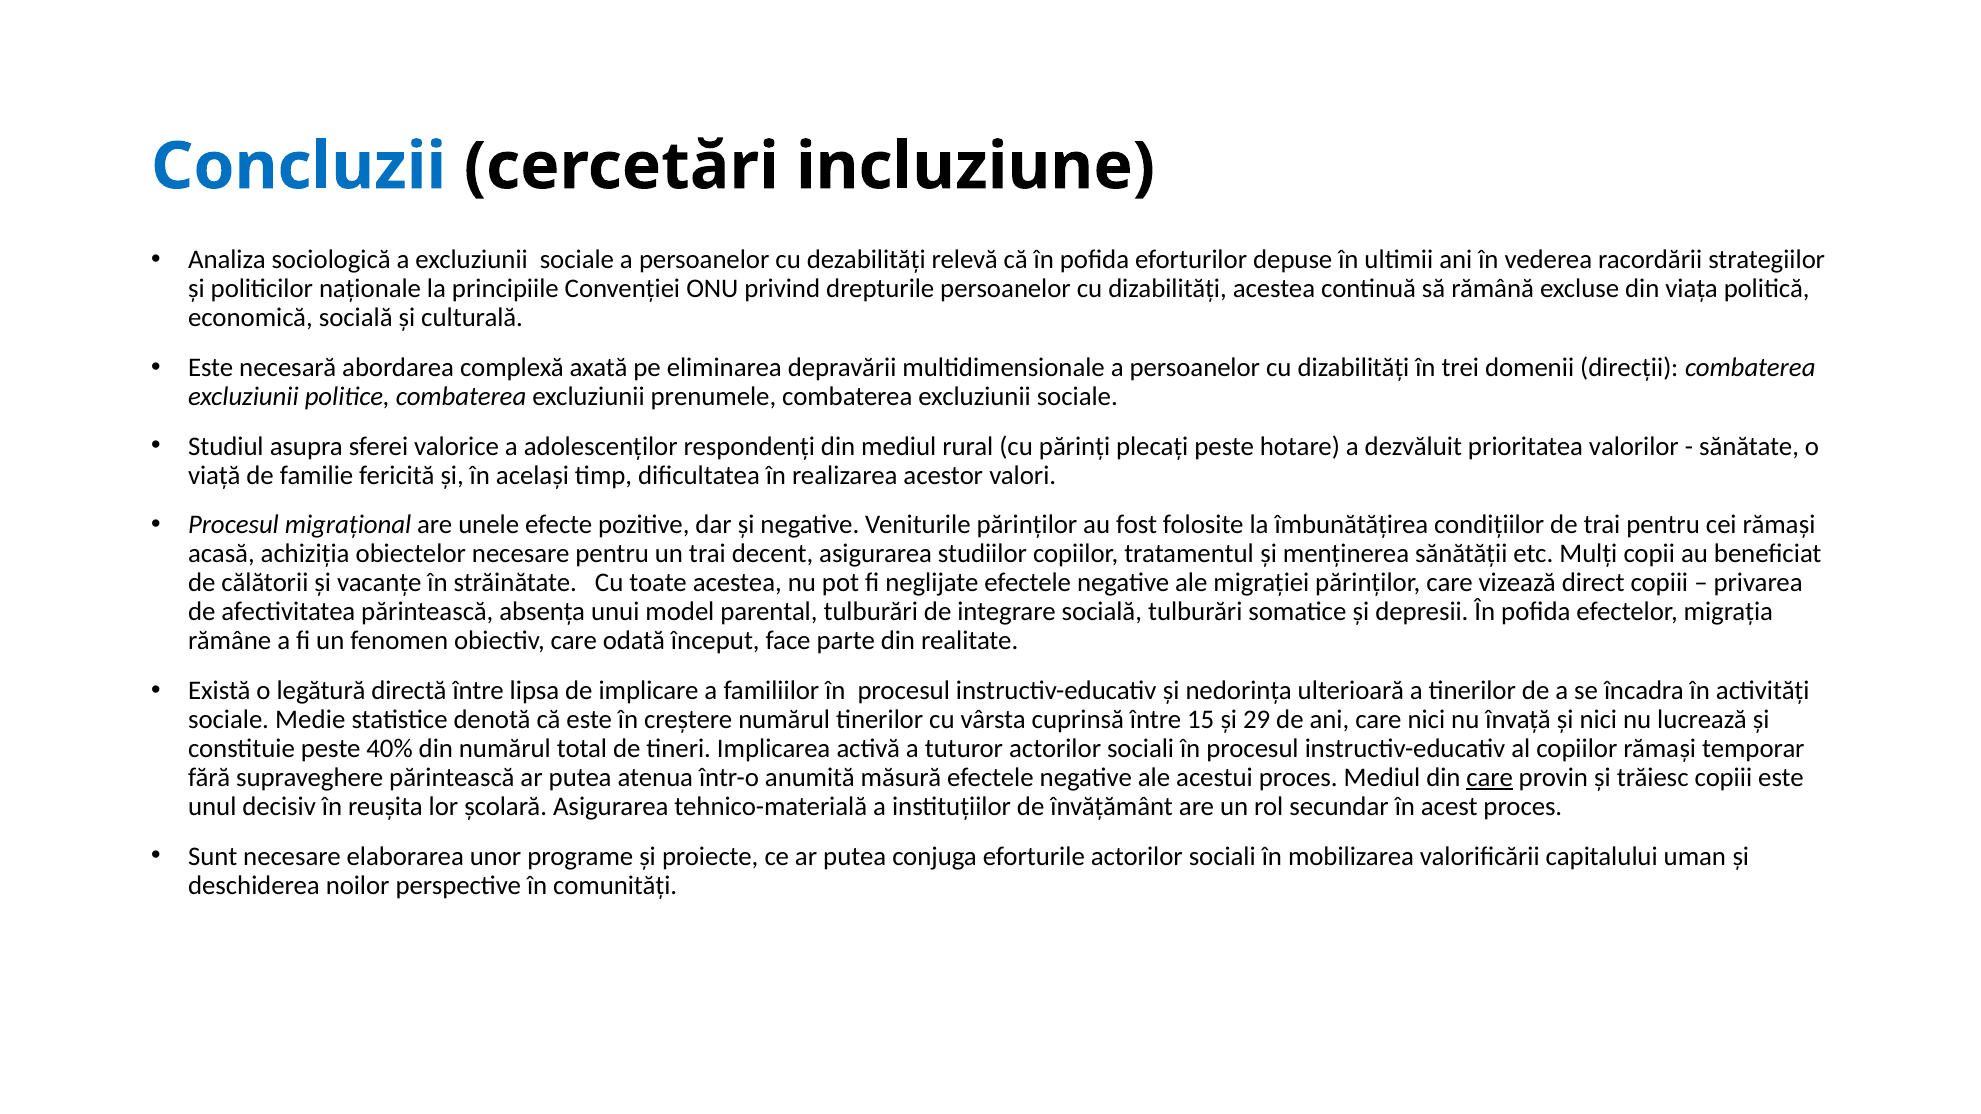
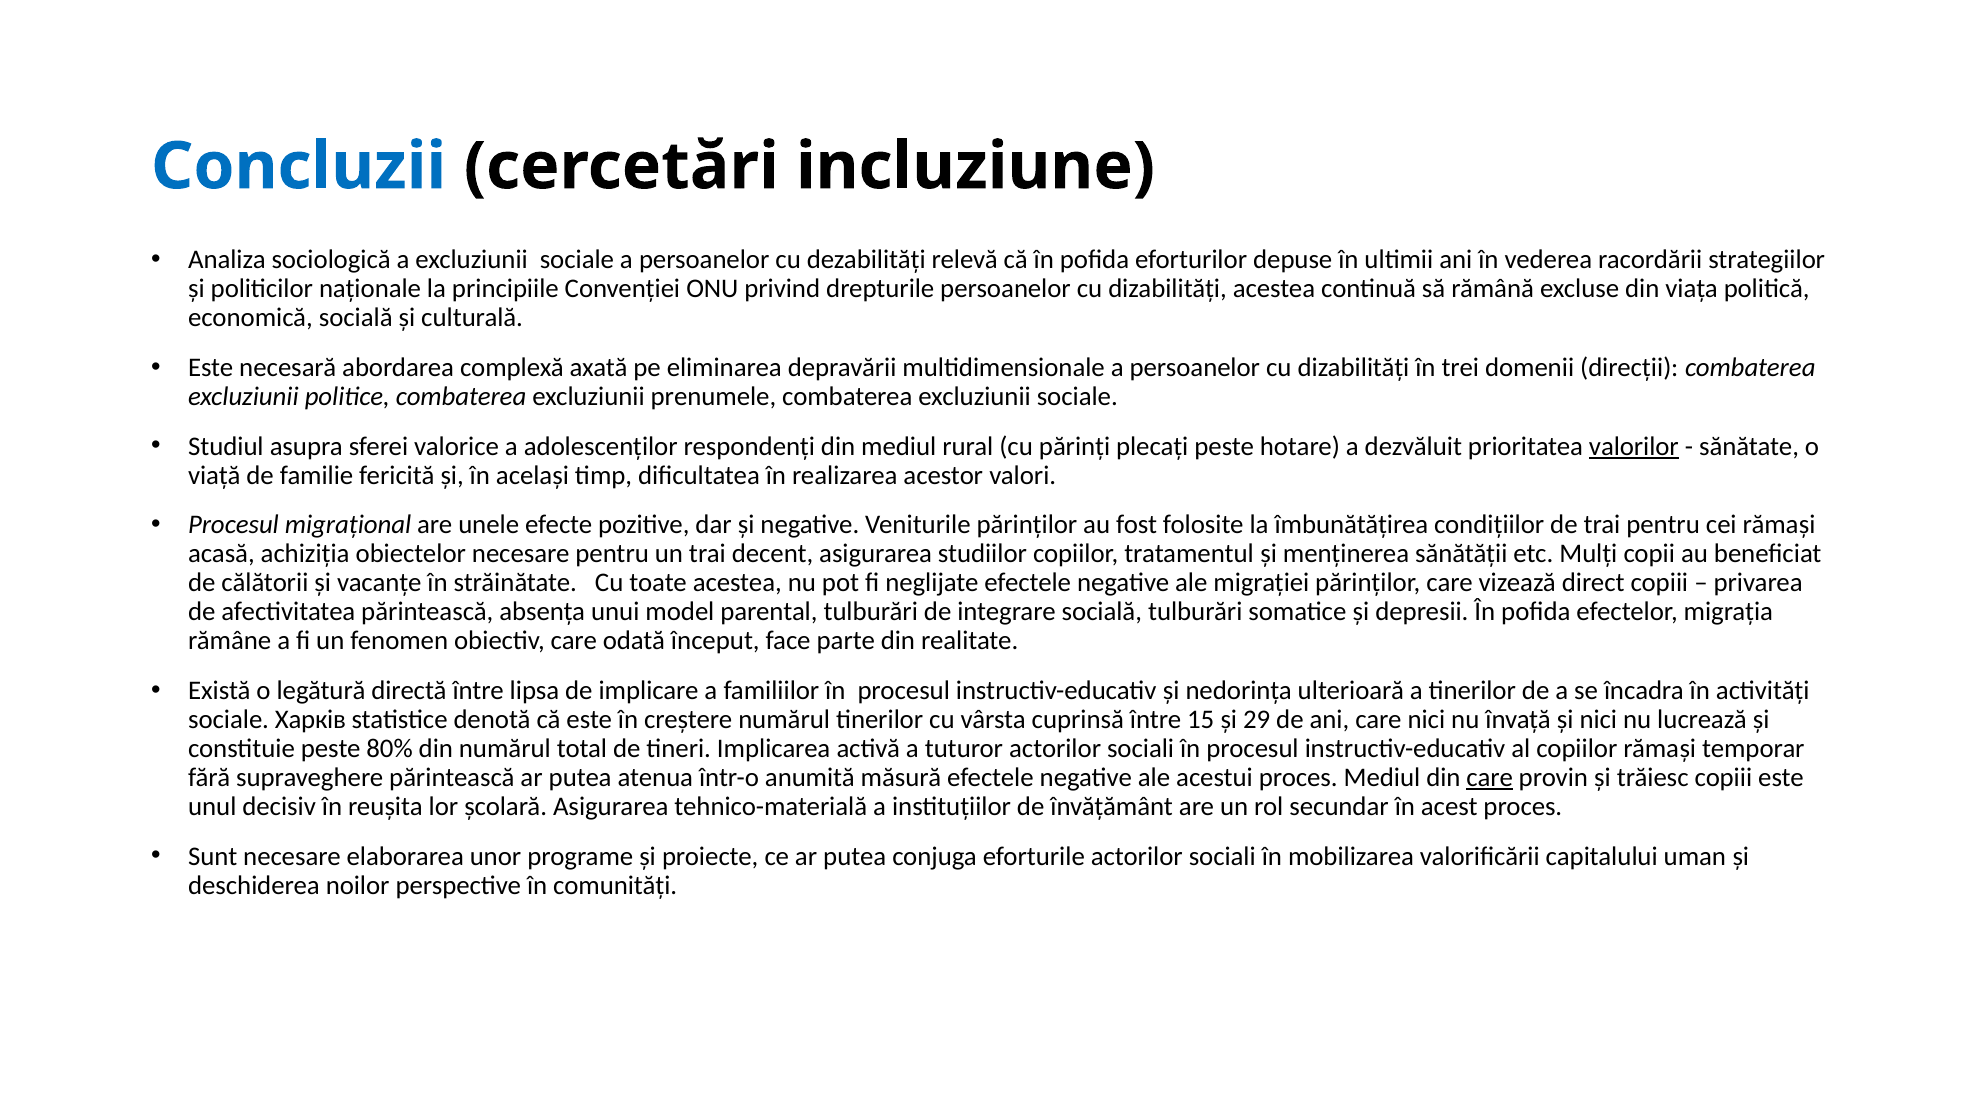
valorilor underline: none -> present
Medie: Medie -> Харків
40%: 40% -> 80%
